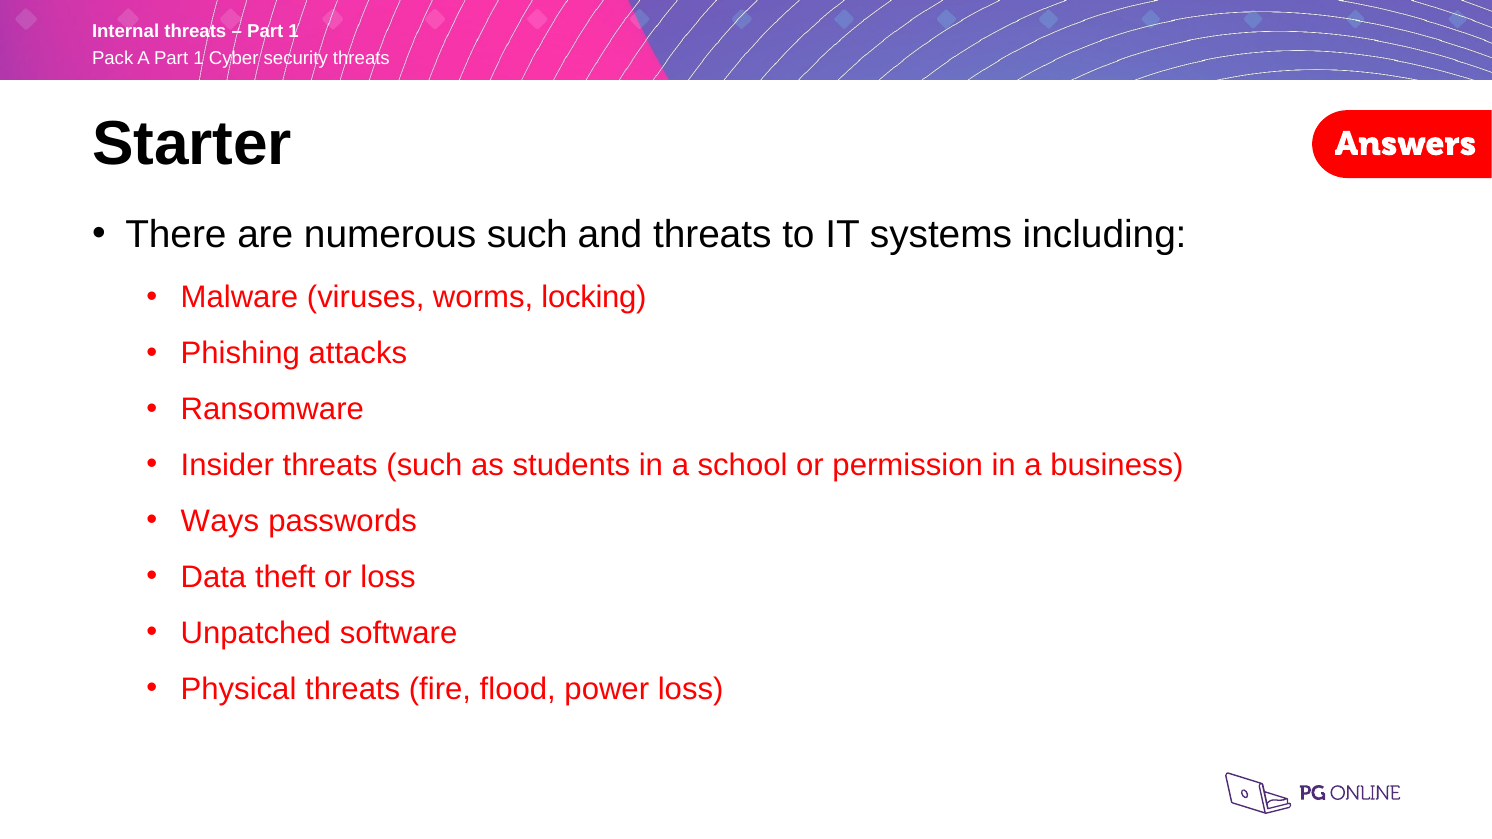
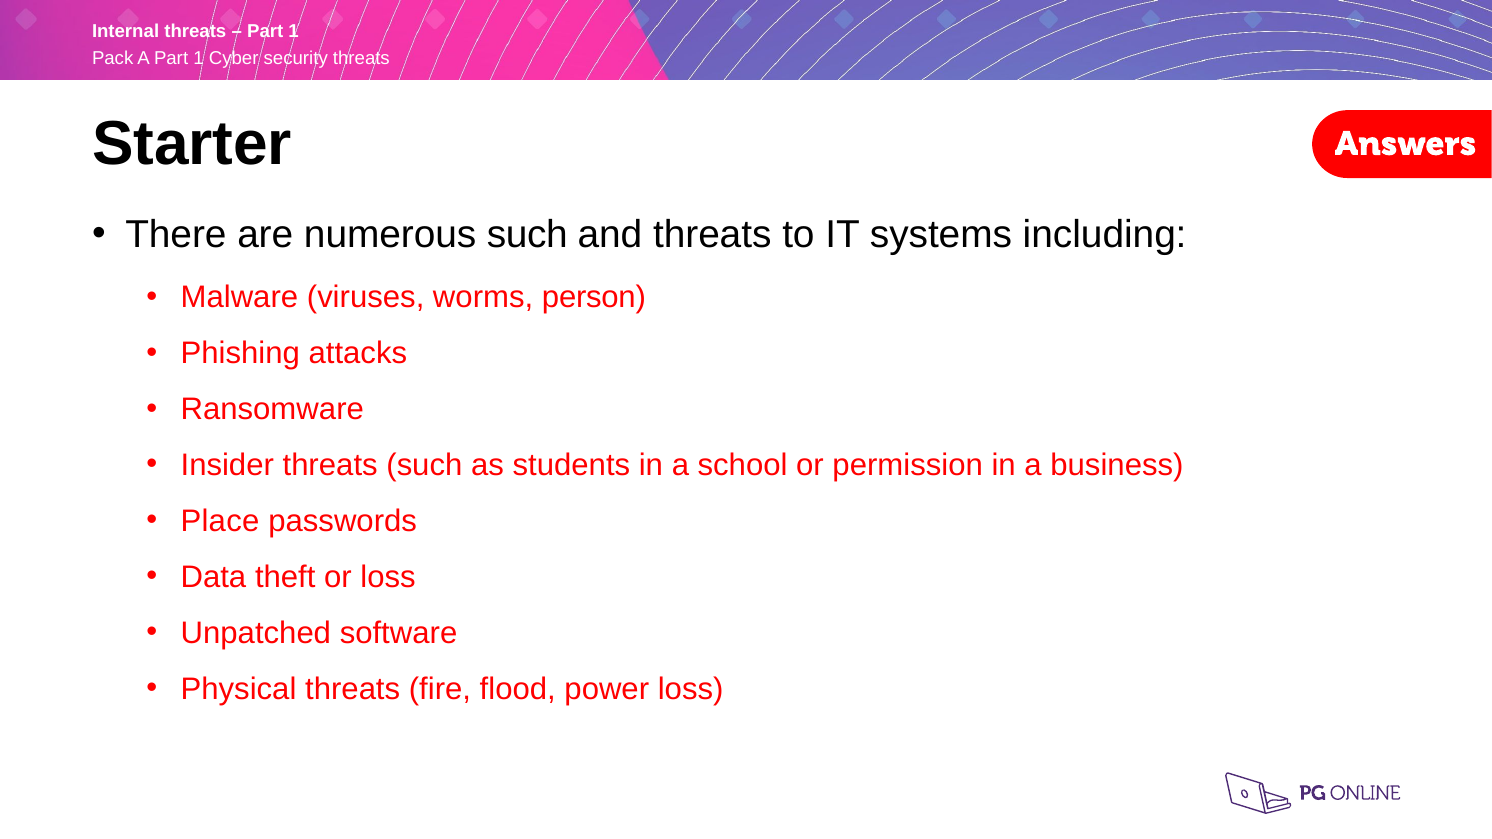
locking: locking -> person
Ways: Ways -> Place
